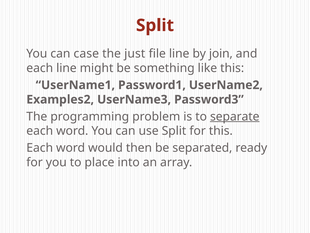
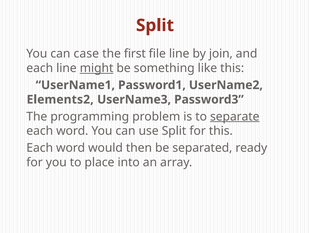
just: just -> first
might underline: none -> present
Examples2: Examples2 -> Elements2
